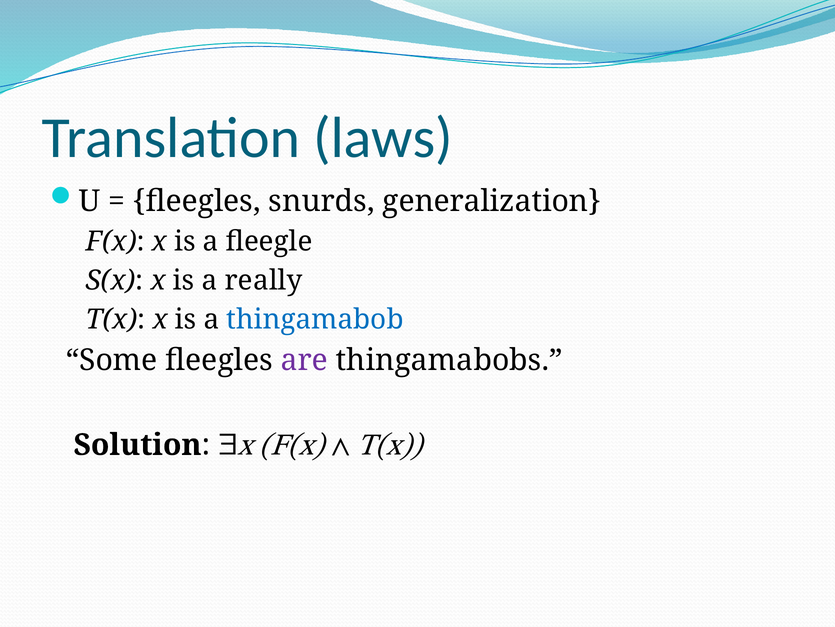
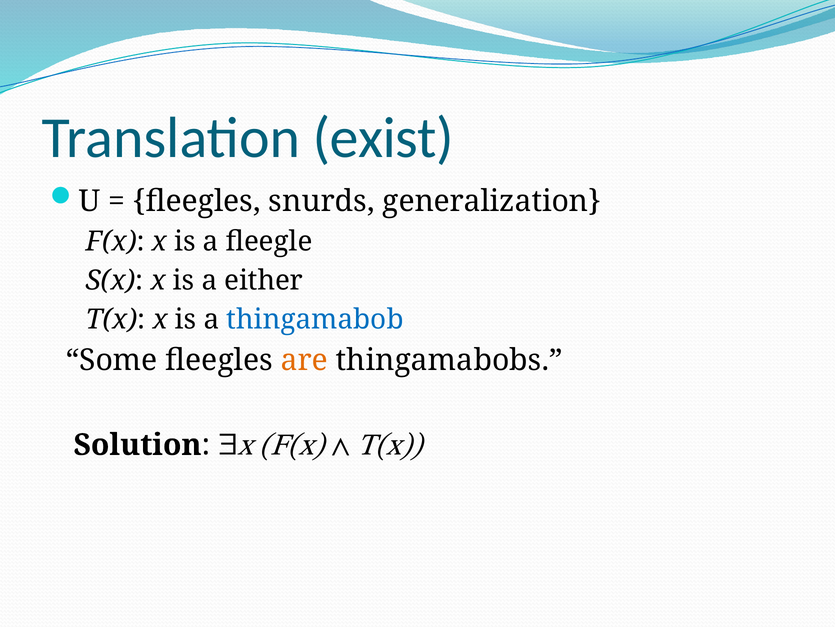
laws: laws -> exist
really: really -> either
are colour: purple -> orange
